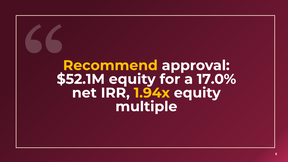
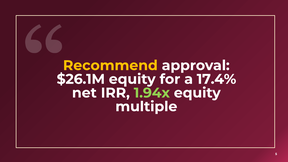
$52.1M: $52.1M -> $26.1M
17.0%: 17.0% -> 17.4%
1.94x colour: yellow -> light green
